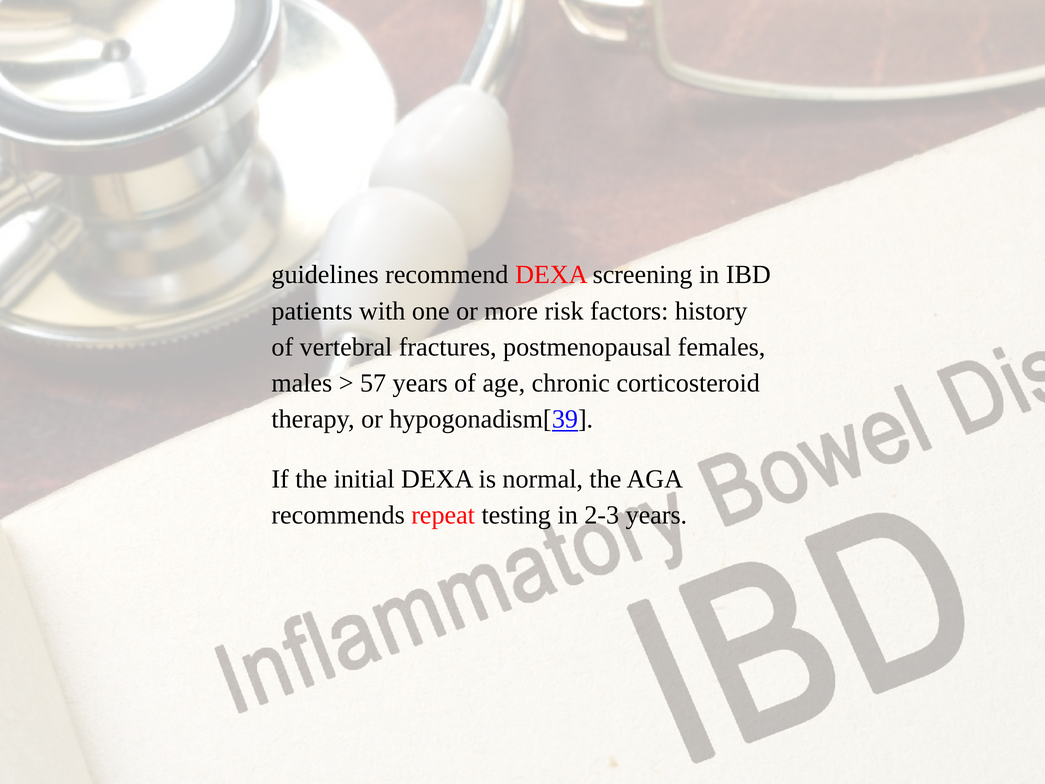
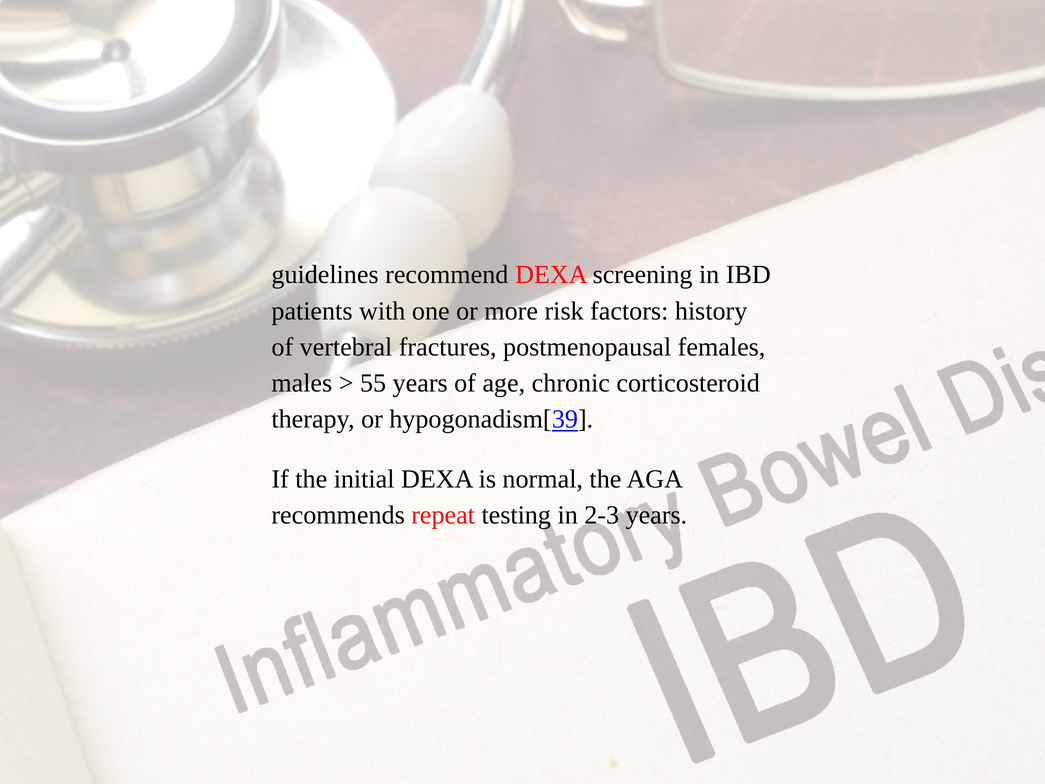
57: 57 -> 55
